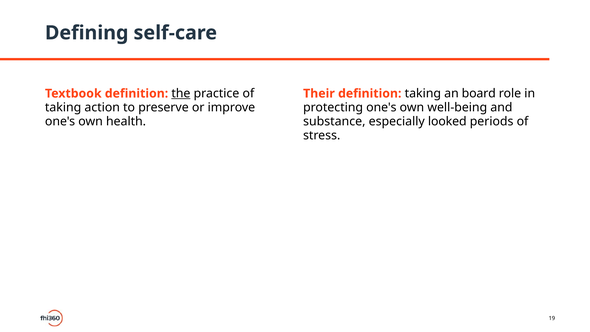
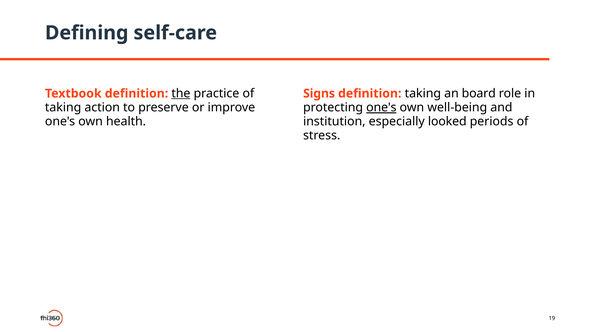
Their: Their -> Signs
one's at (381, 107) underline: none -> present
substance: substance -> institution
